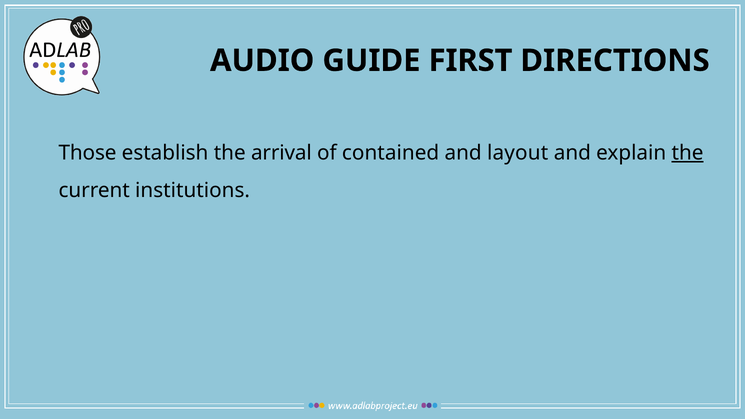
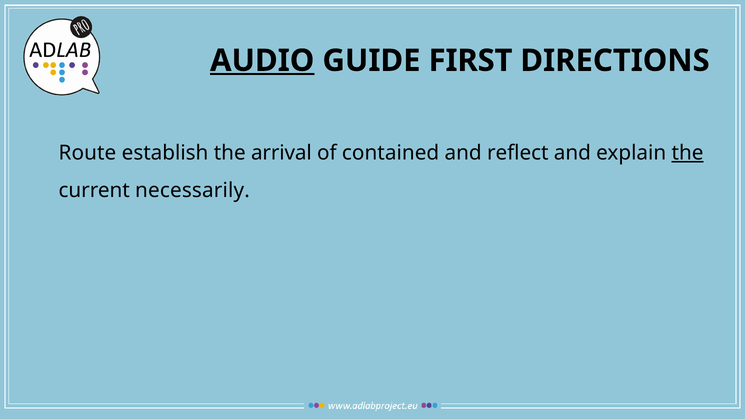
AUDIO underline: none -> present
Those: Those -> Route
layout: layout -> reflect
institutions: institutions -> necessarily
